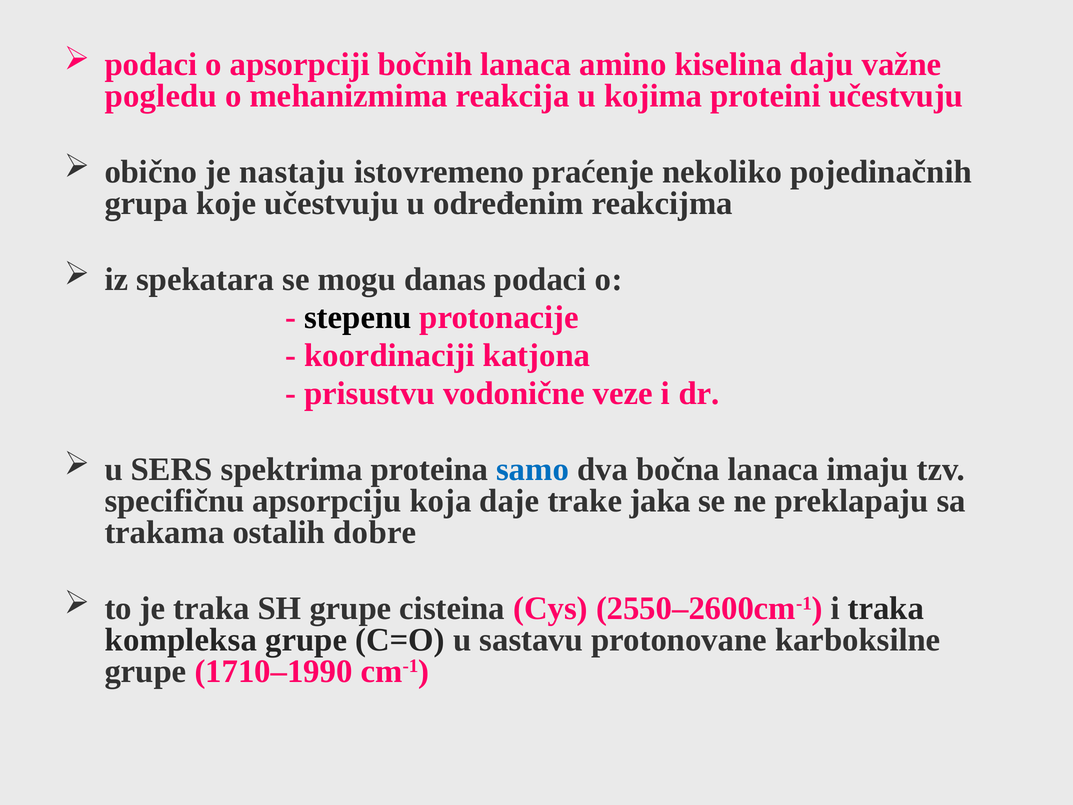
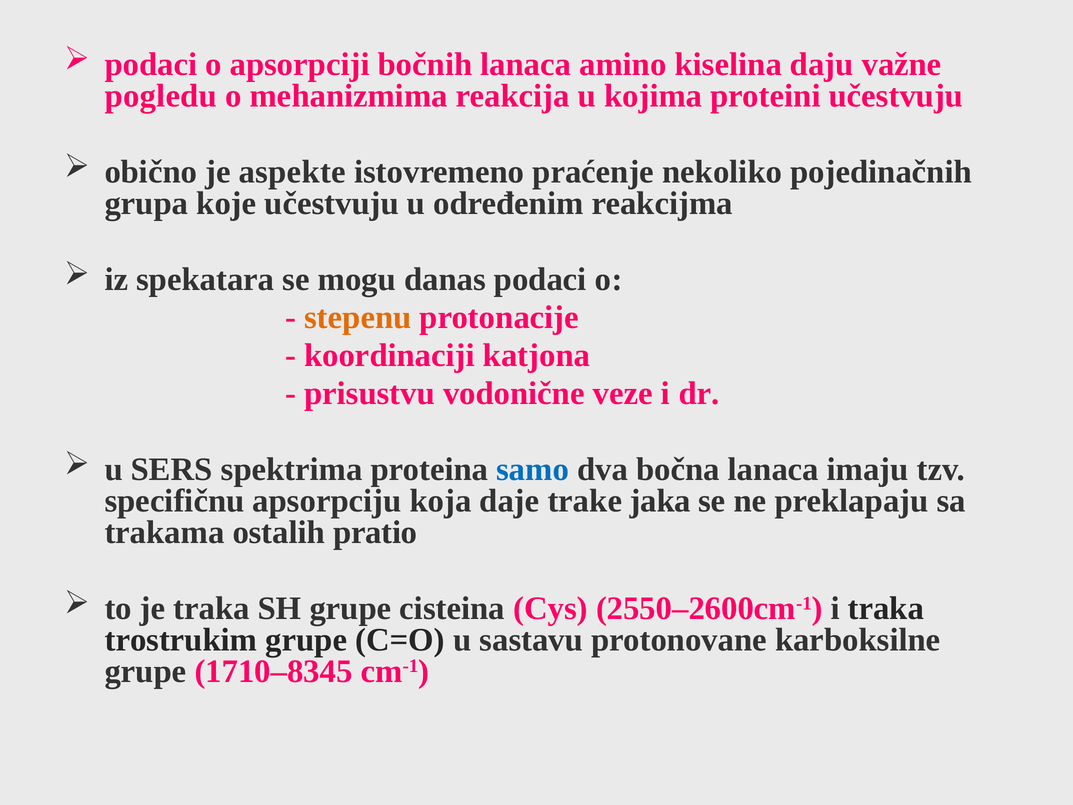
nastaju: nastaju -> aspekte
stepenu colour: black -> orange
dobre: dobre -> pratio
kompleksa: kompleksa -> trostrukim
1710–1990: 1710–1990 -> 1710–8345
